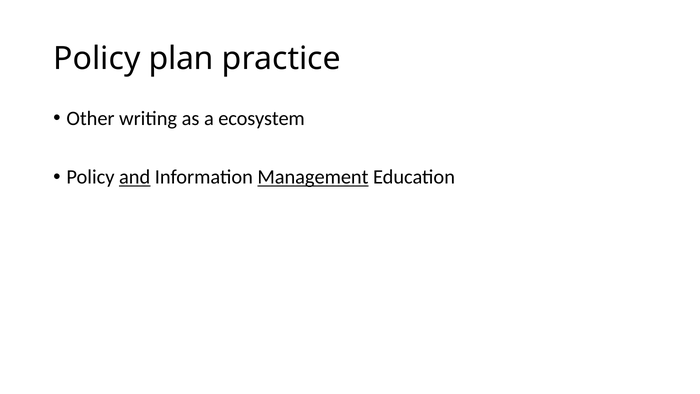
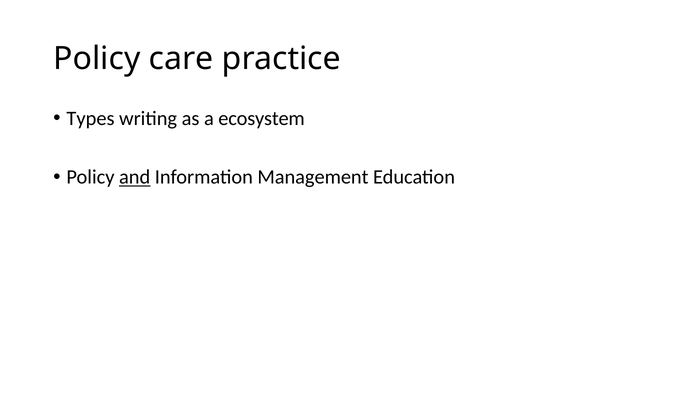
plan: plan -> care
Other: Other -> Types
Management underline: present -> none
